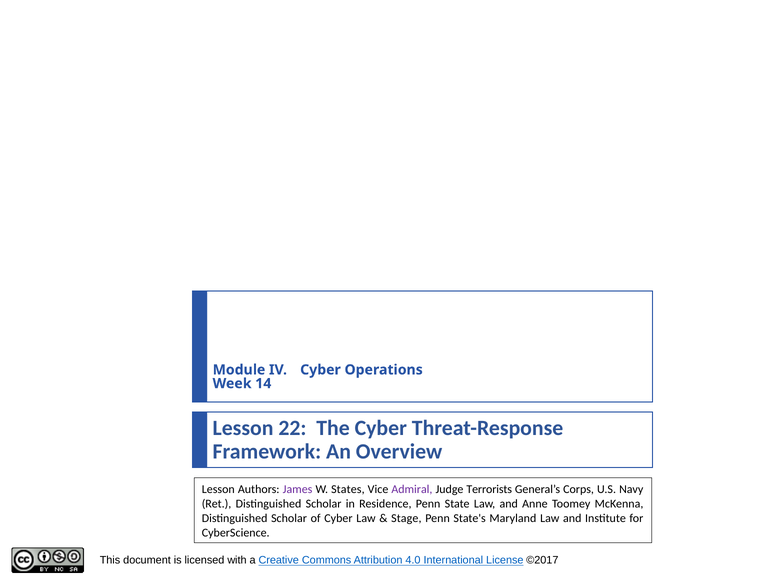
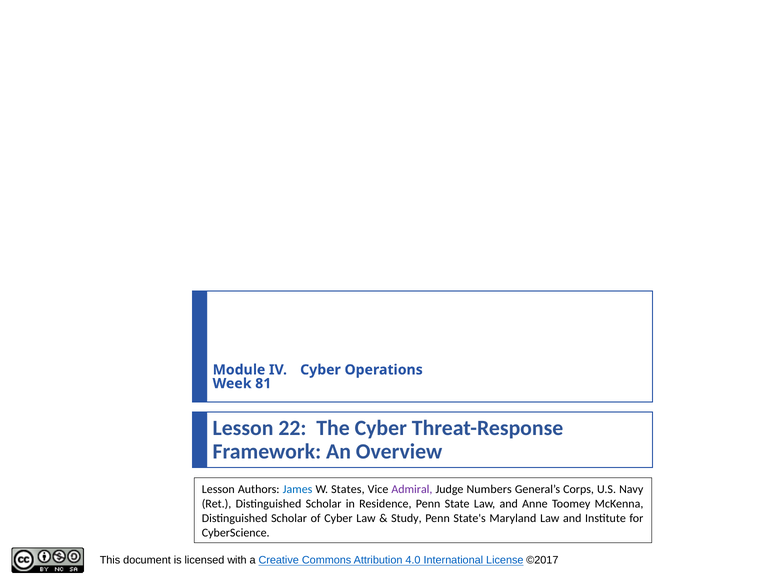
14: 14 -> 81
James colour: purple -> blue
Terrorists: Terrorists -> Numbers
Stage: Stage -> Study
